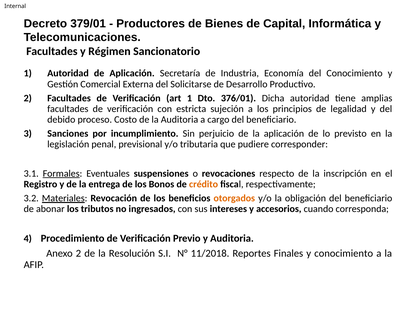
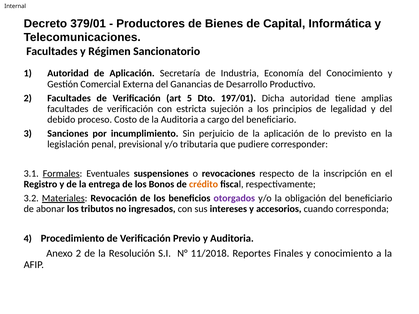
Solicitarse: Solicitarse -> Ganancias
art 1: 1 -> 5
376/01: 376/01 -> 197/01
otorgados colour: orange -> purple
